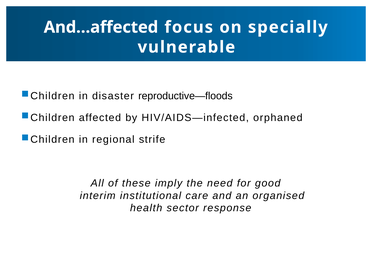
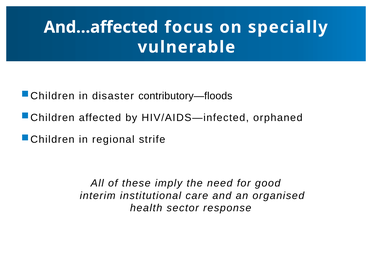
reproductive—floods: reproductive—floods -> contributory—floods
